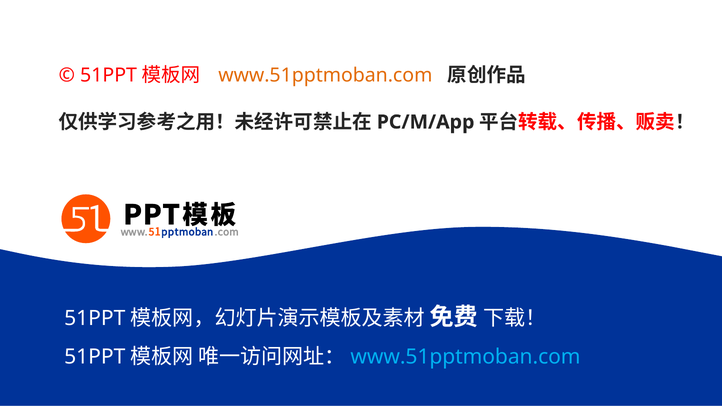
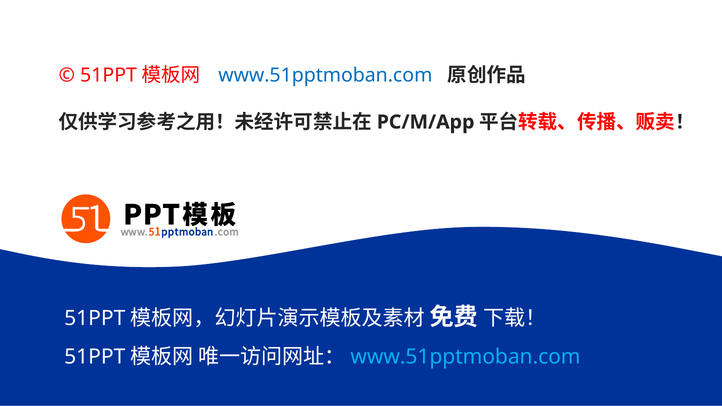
www.51pptmoban.com at (325, 75) colour: orange -> blue
